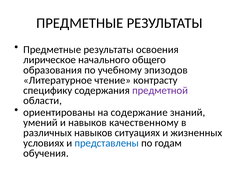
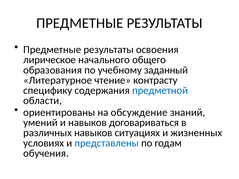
эпизодов: эпизодов -> заданный
предметной colour: purple -> blue
содержание: содержание -> обсуждение
качественному: качественному -> договариваться
